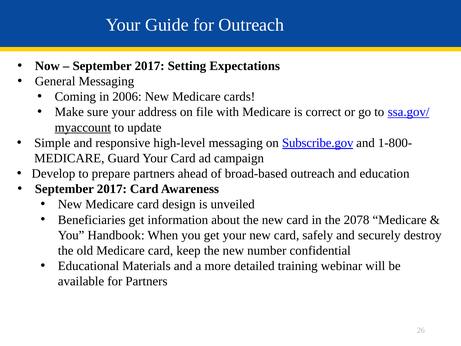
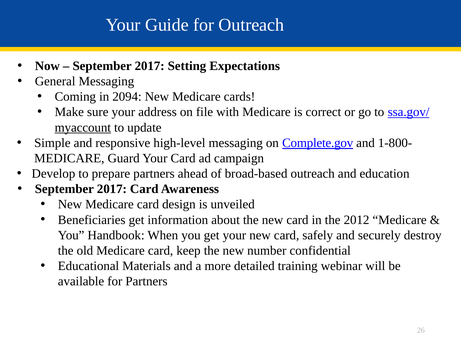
2006: 2006 -> 2094
Subscribe.gov: Subscribe.gov -> Complete.gov
2078: 2078 -> 2012
